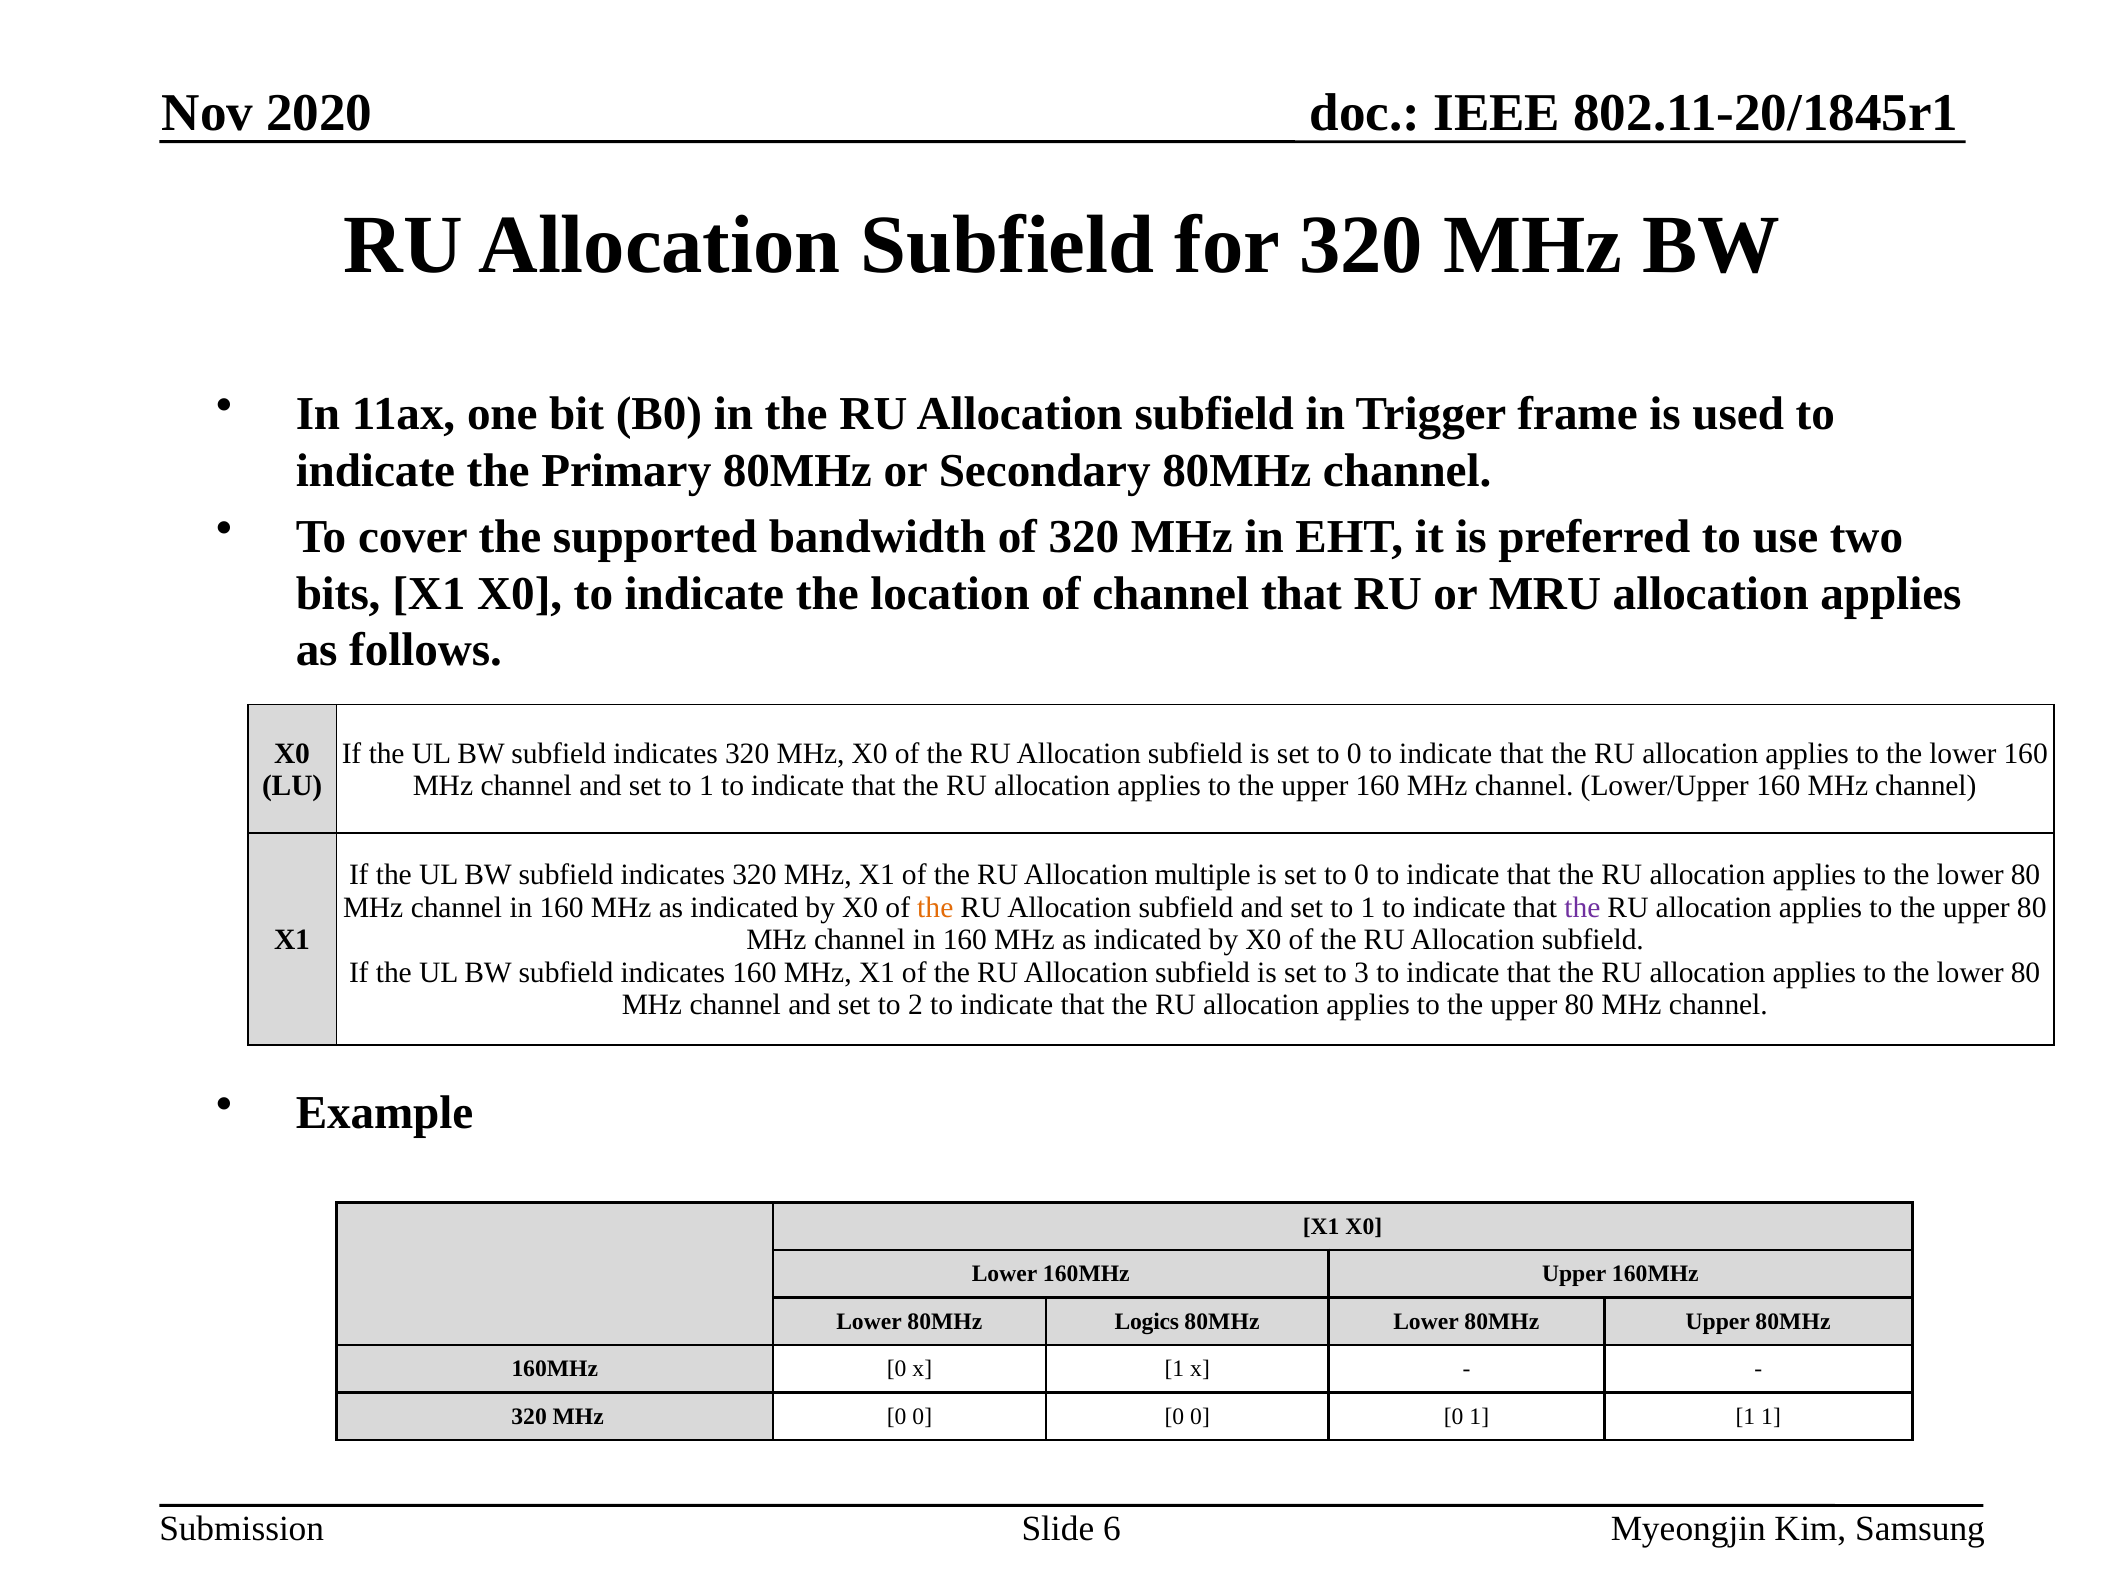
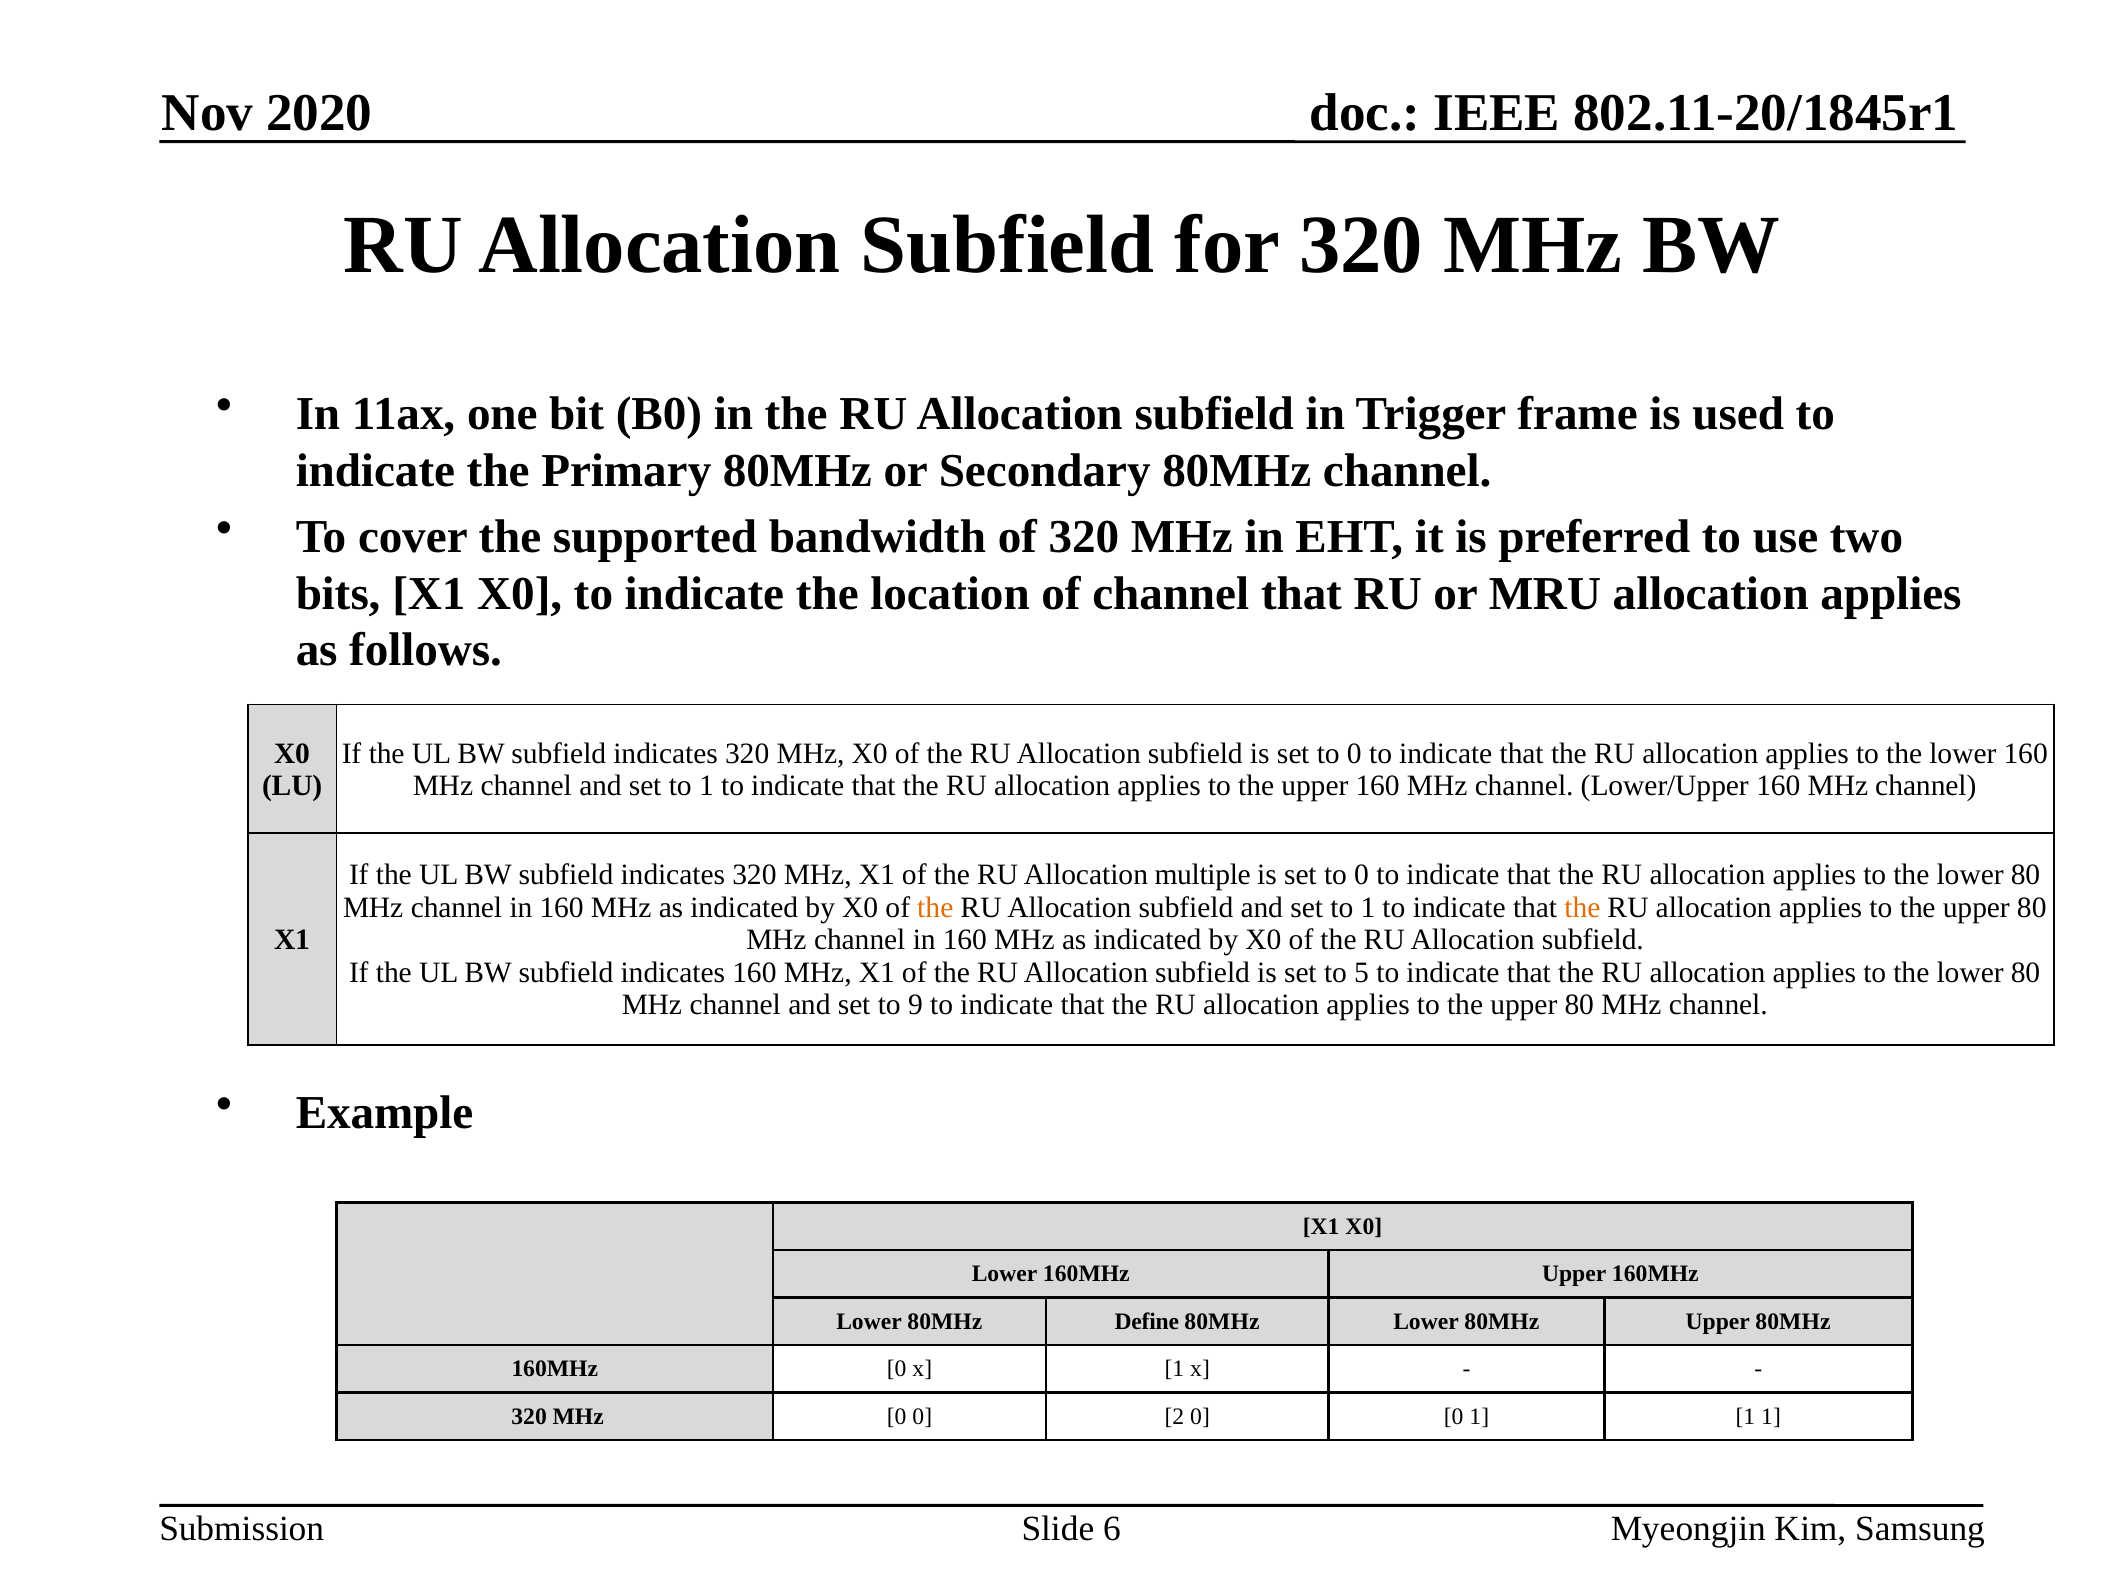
the at (1582, 907) colour: purple -> orange
3: 3 -> 5
2: 2 -> 9
Logics: Logics -> Define
MHz 0 0 0: 0 -> 2
